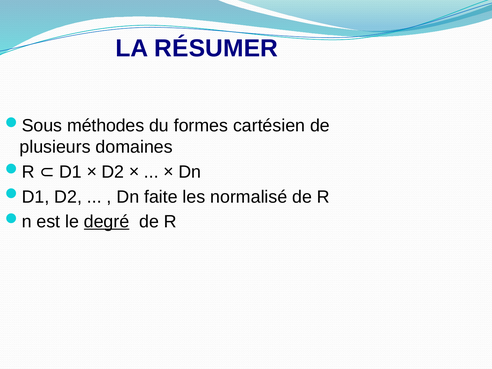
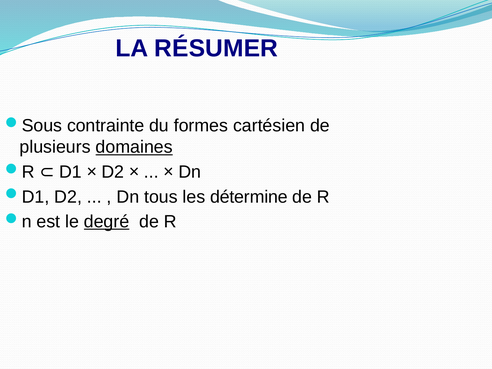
méthodes: méthodes -> contrainte
domaines underline: none -> present
faite: faite -> tous
normalisé: normalisé -> détermine
